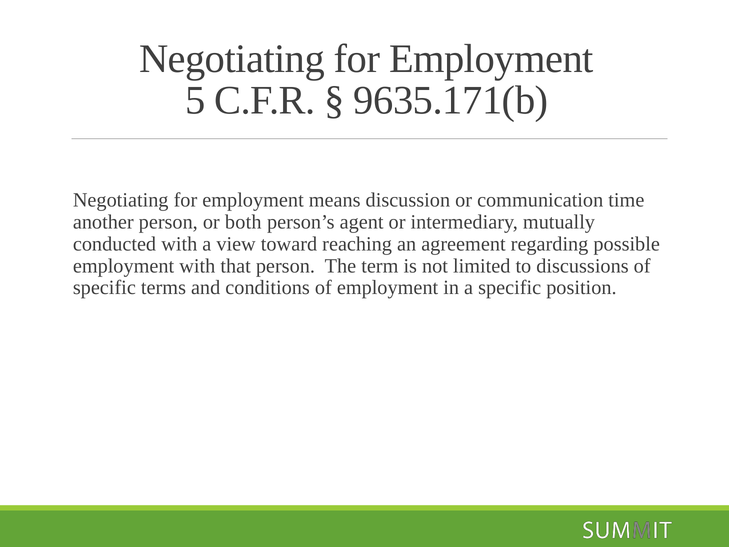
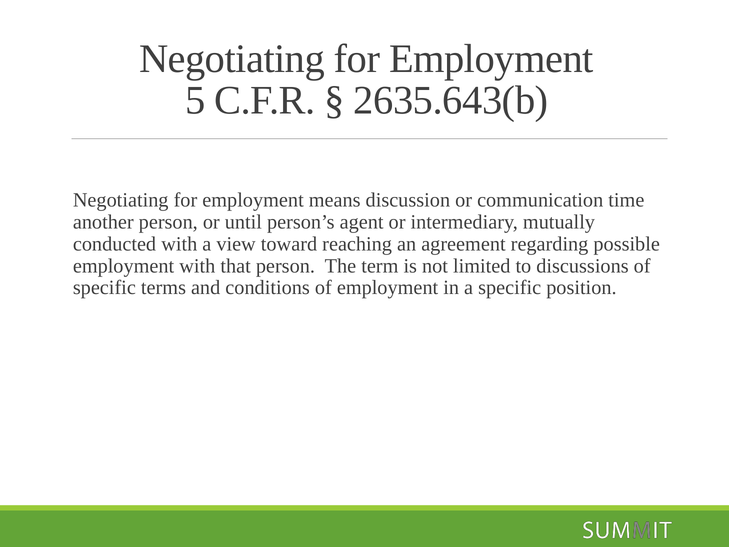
9635.171(b: 9635.171(b -> 2635.643(b
both: both -> until
